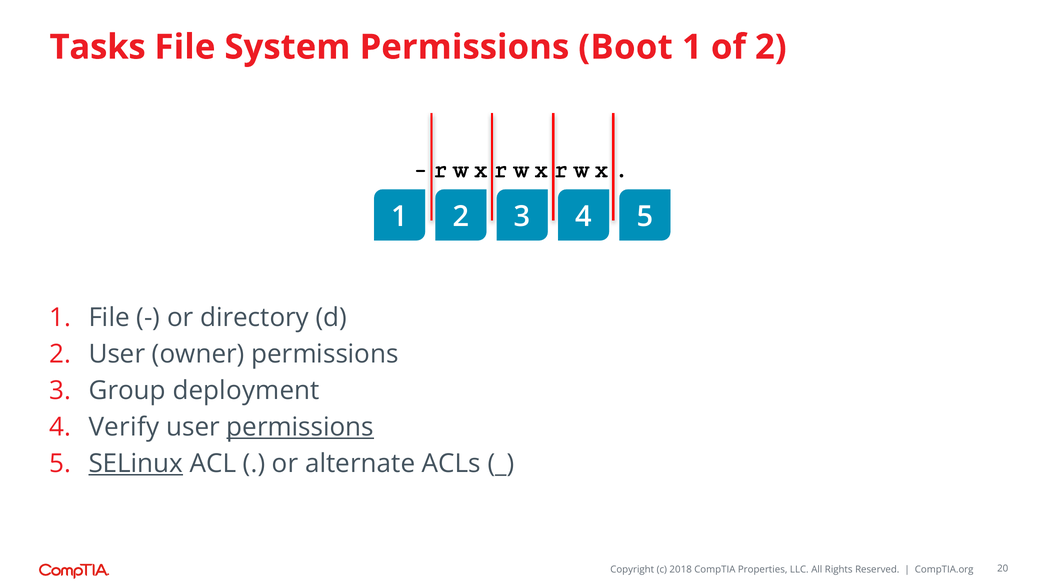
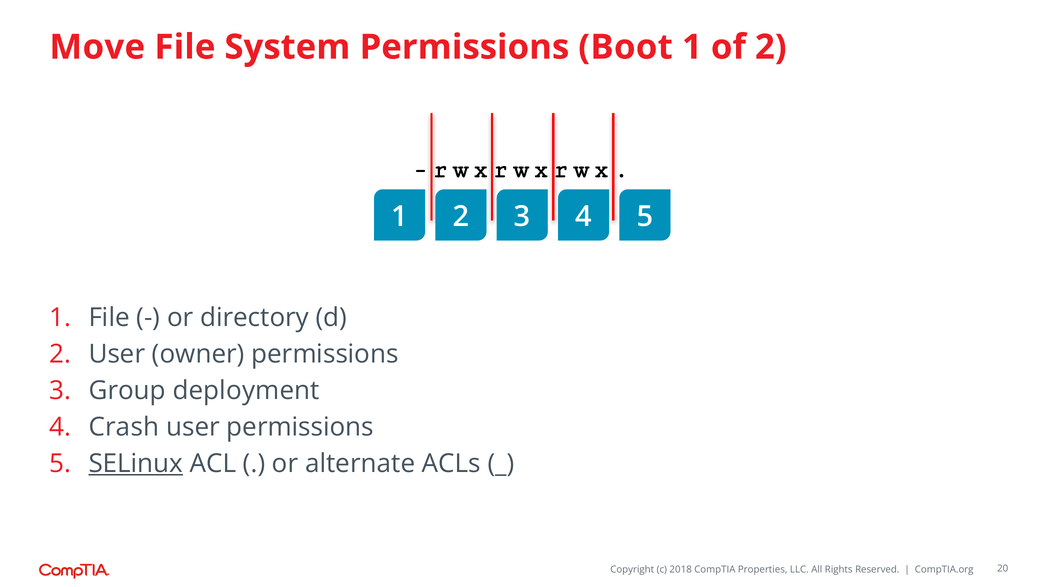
Tasks: Tasks -> Move
Verify: Verify -> Crash
permissions at (300, 427) underline: present -> none
